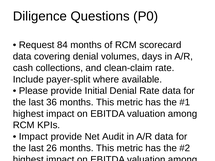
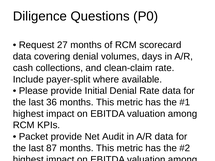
84: 84 -> 27
Impact at (33, 137): Impact -> Packet
26: 26 -> 87
